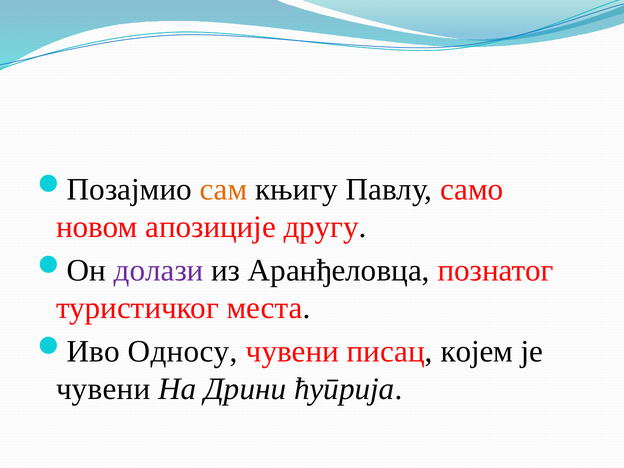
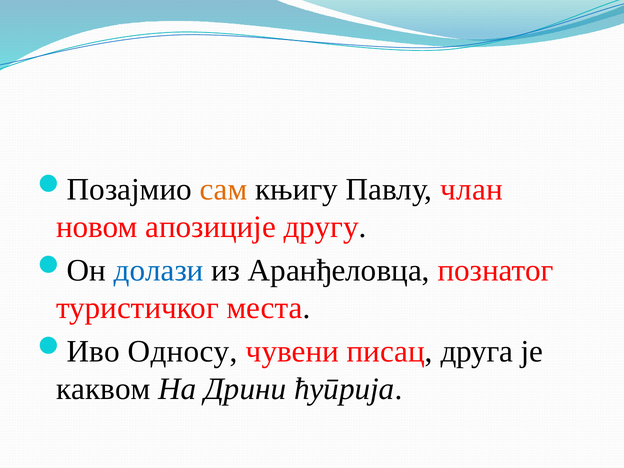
само: само -> члан
долази colour: purple -> blue
којем: којем -> друга
чувени at (103, 389): чувени -> каквом
